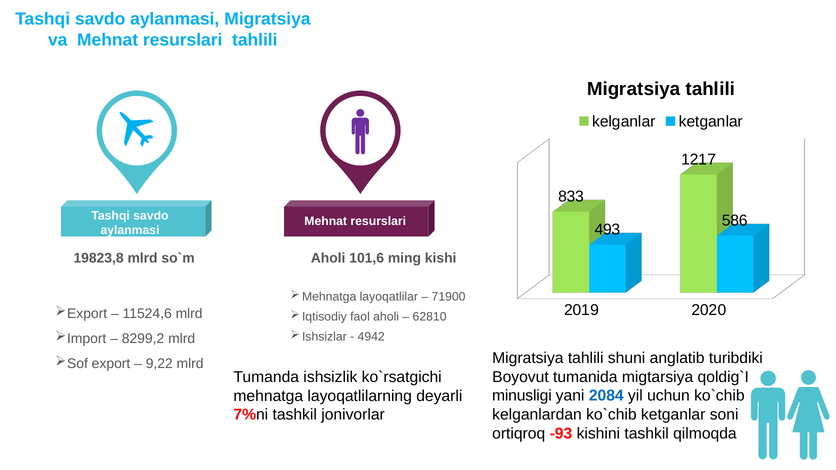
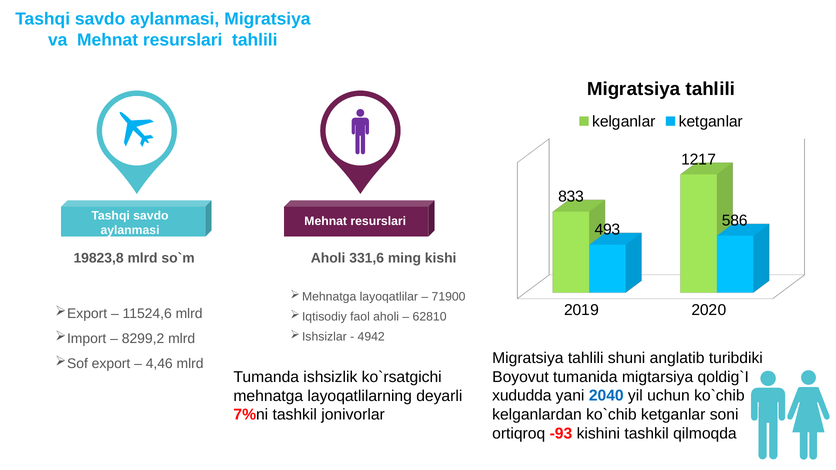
101,6: 101,6 -> 331,6
9,22: 9,22 -> 4,46
minusligi: minusligi -> xududda
2084: 2084 -> 2040
